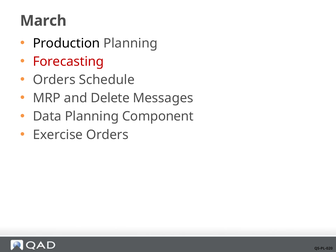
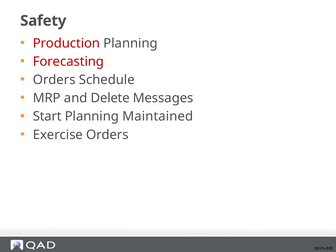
March: March -> Safety
Production colour: black -> red
Data: Data -> Start
Component: Component -> Maintained
